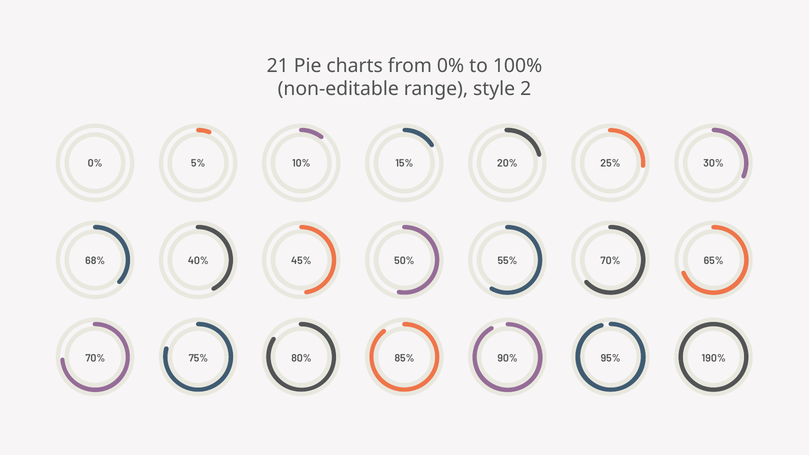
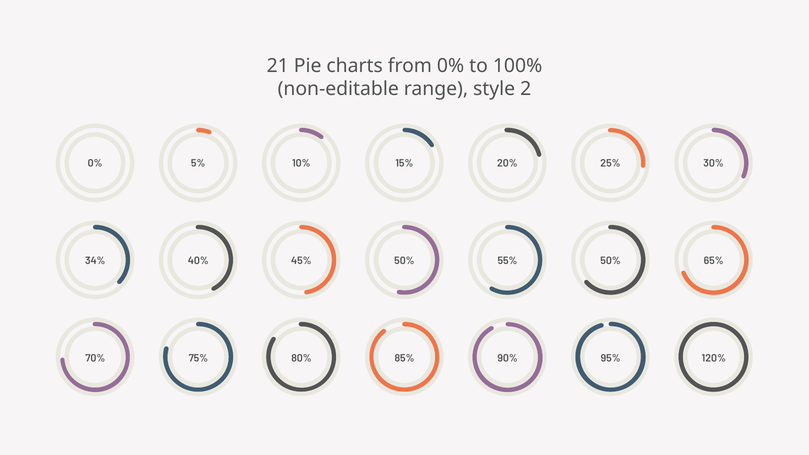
68%: 68% -> 34%
55% 70%: 70% -> 50%
190%: 190% -> 120%
